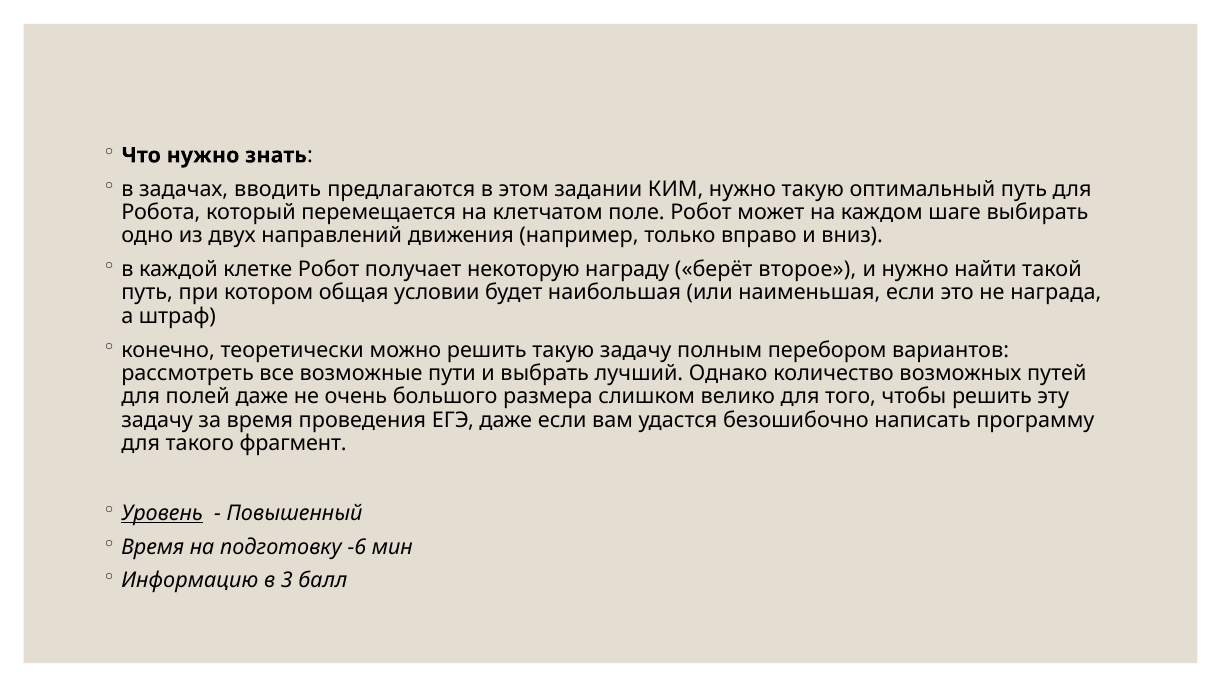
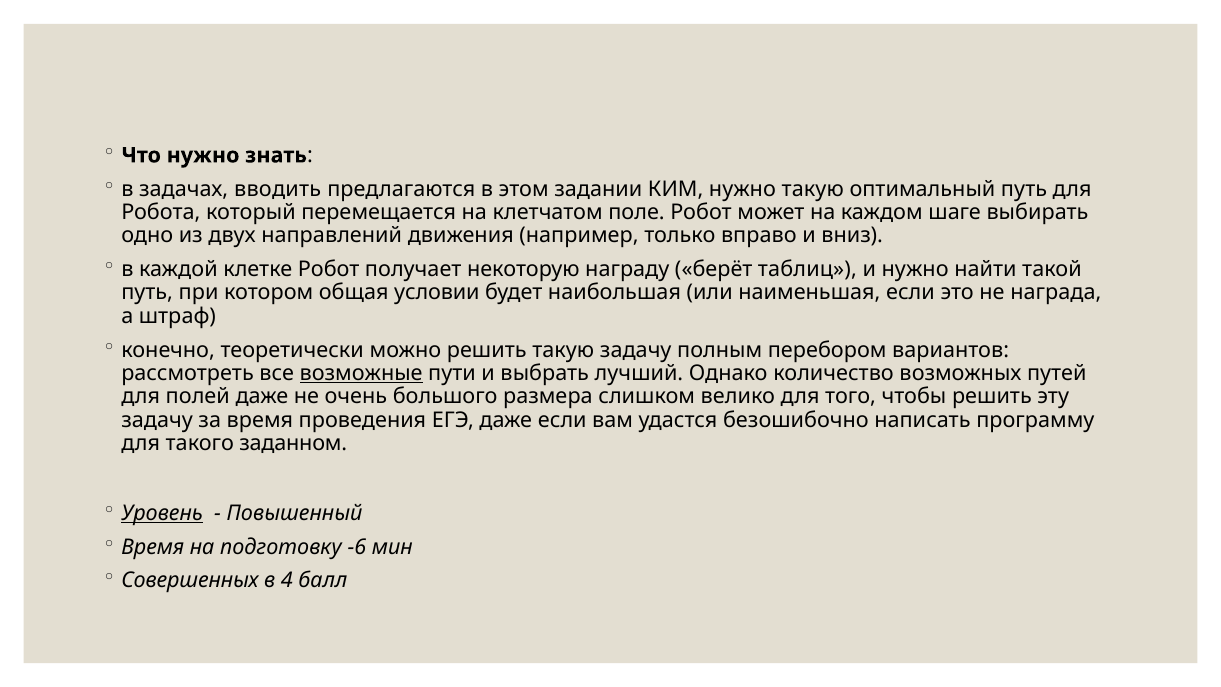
второе: второе -> таблиц
возможные underline: none -> present
фрагмент: фрагмент -> заданном
Информацию: Информацию -> Совершенных
3: 3 -> 4
